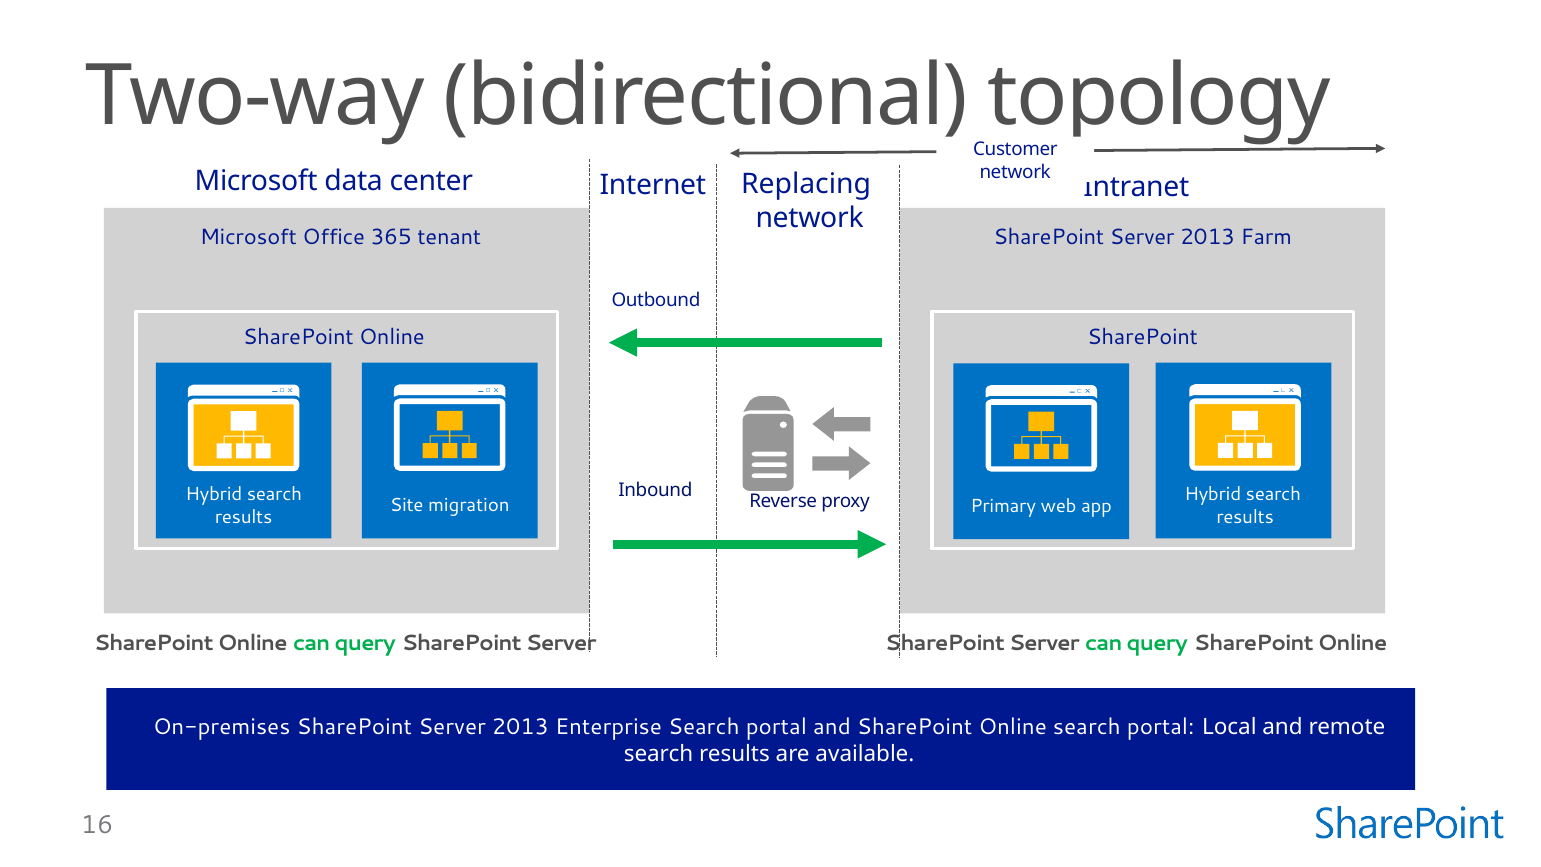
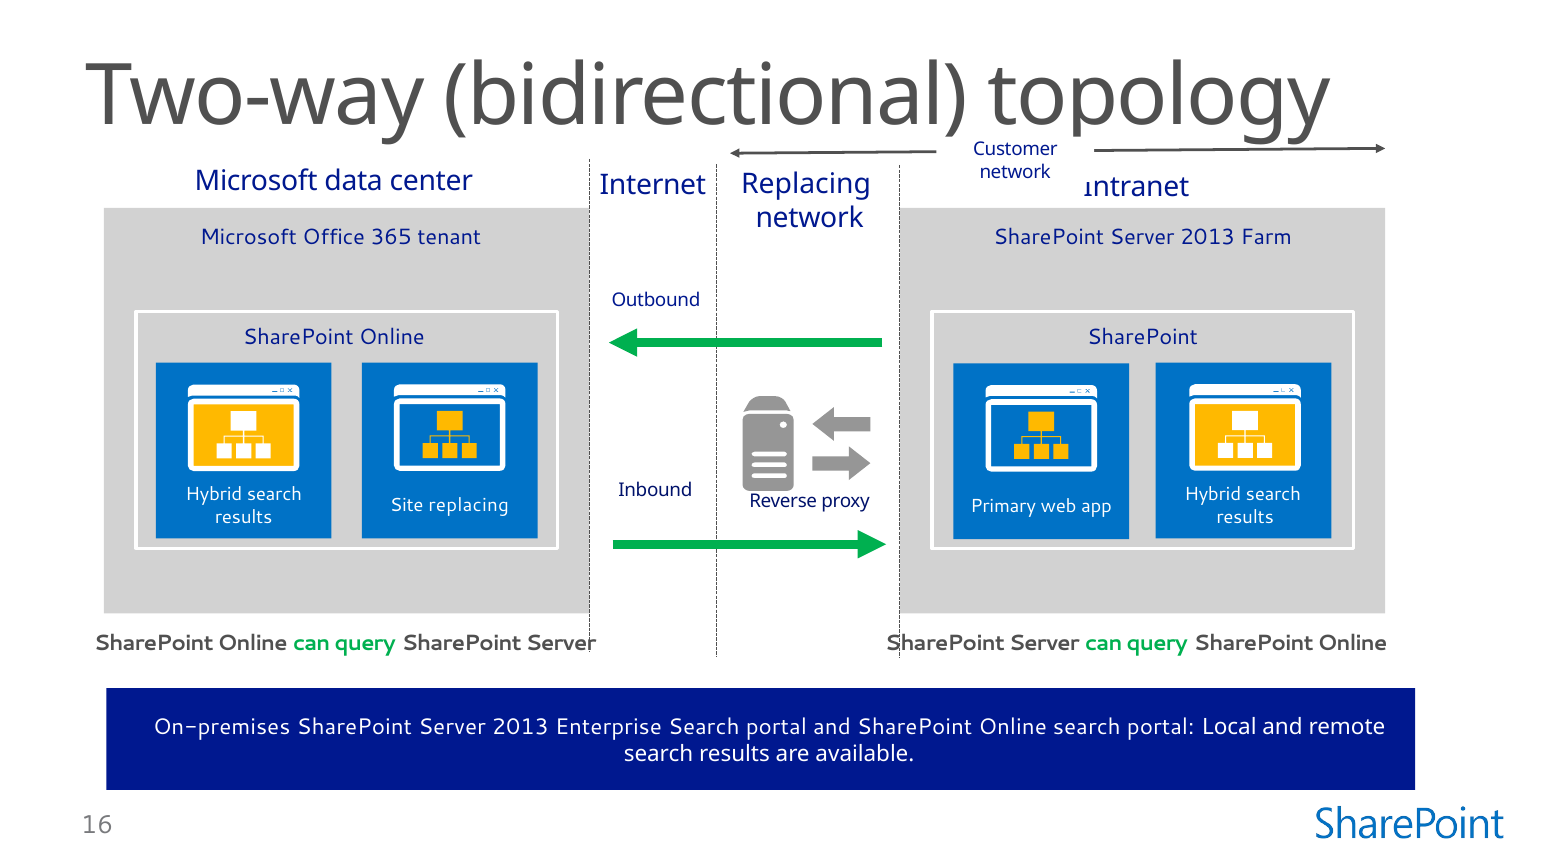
Site migration: migration -> replacing
